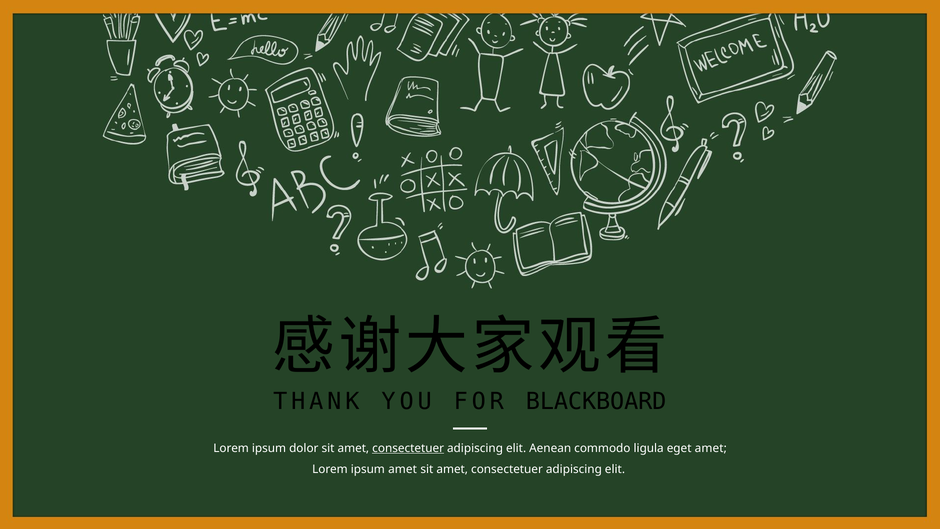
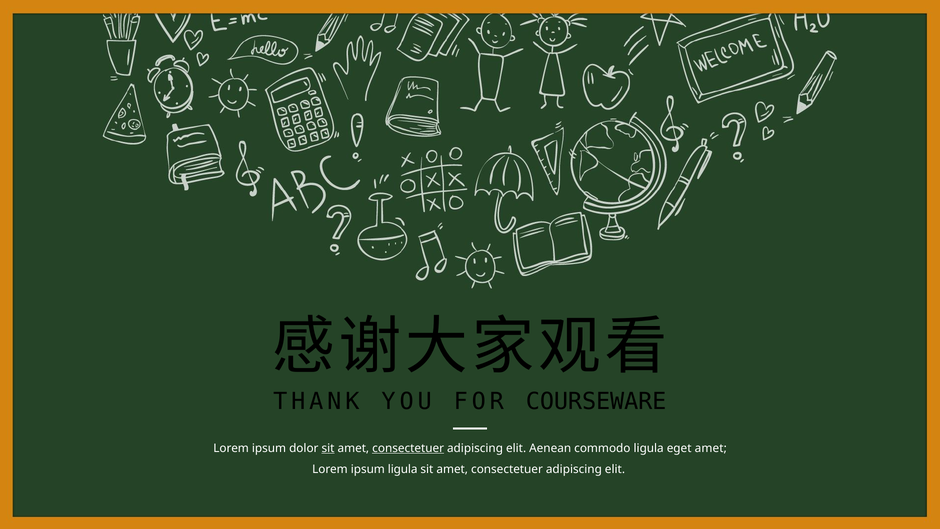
BLACKBOARD: BLACKBOARD -> COURSEWARE
sit at (328, 448) underline: none -> present
ipsum amet: amet -> ligula
